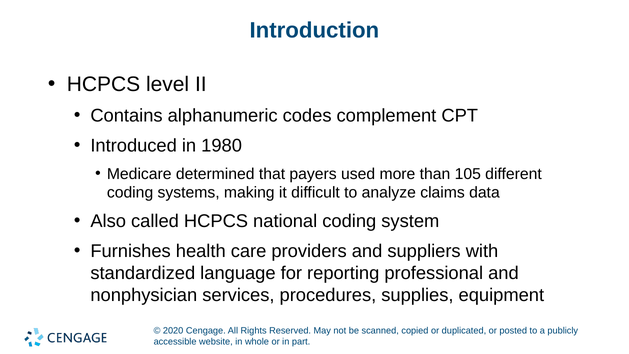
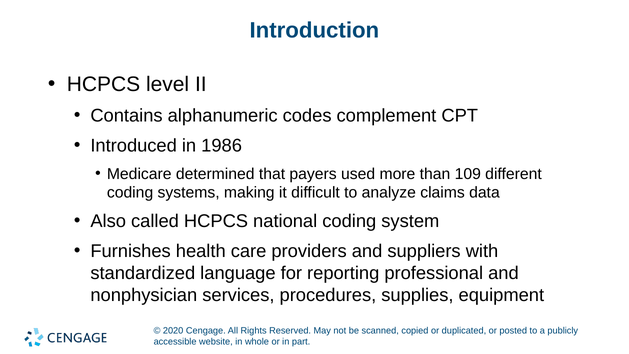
1980: 1980 -> 1986
105: 105 -> 109
